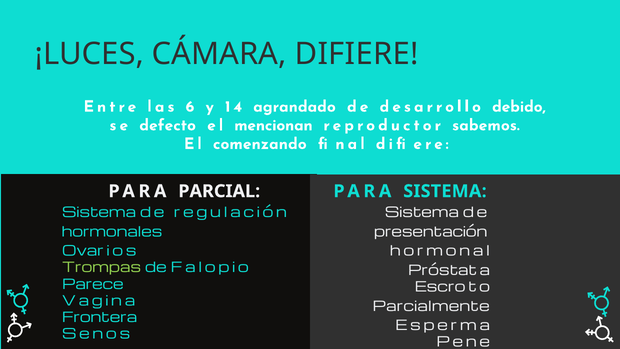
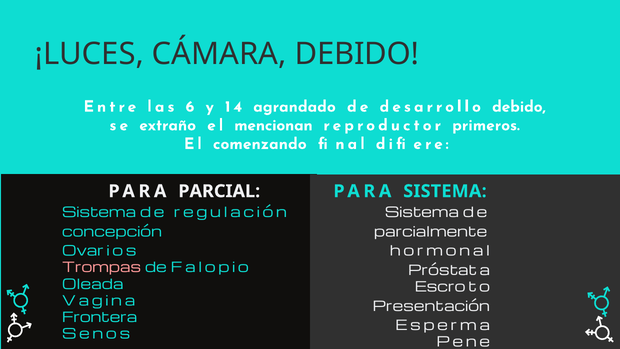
CÁMARA DIFIERE: DIFIERE -> DEBIDO
defecto: defecto -> extraño
sabemos: sabemos -> primeros
hormonales: hormonales -> concepción
presentación: presentación -> parcialmente
Trompas colour: light green -> pink
Parece: Parece -> Oleada
Parcialmente: Parcialmente -> Presentación
